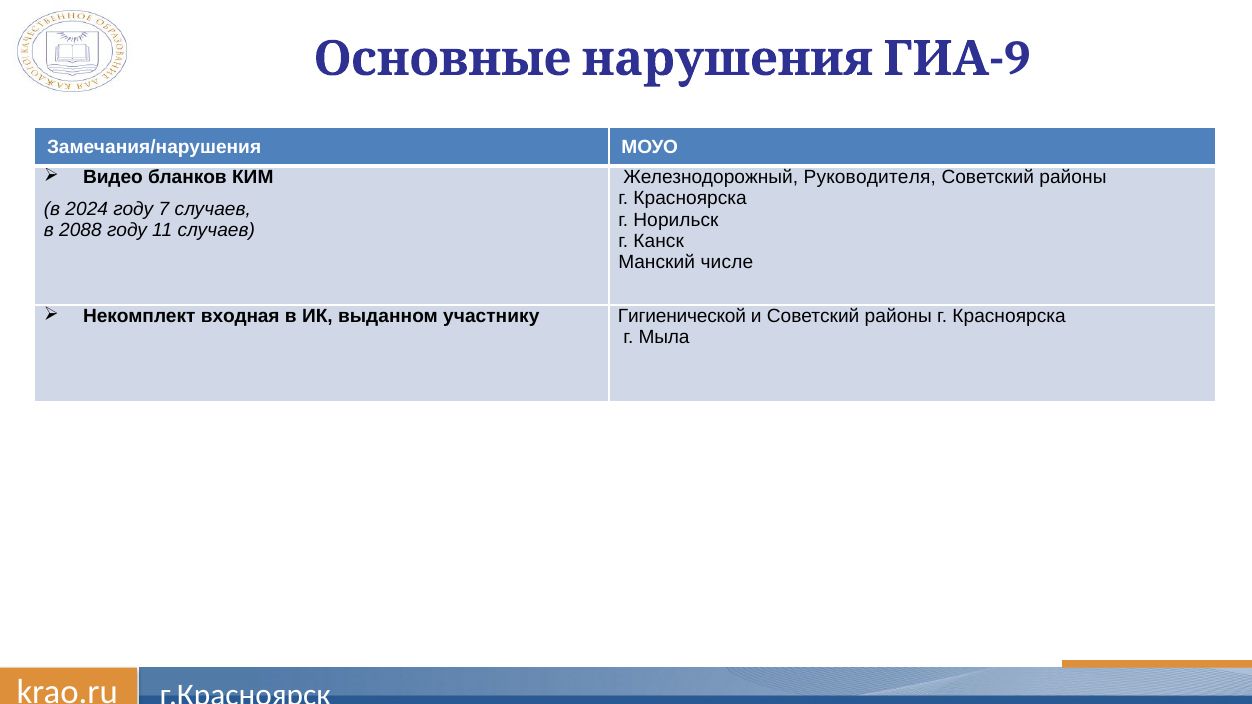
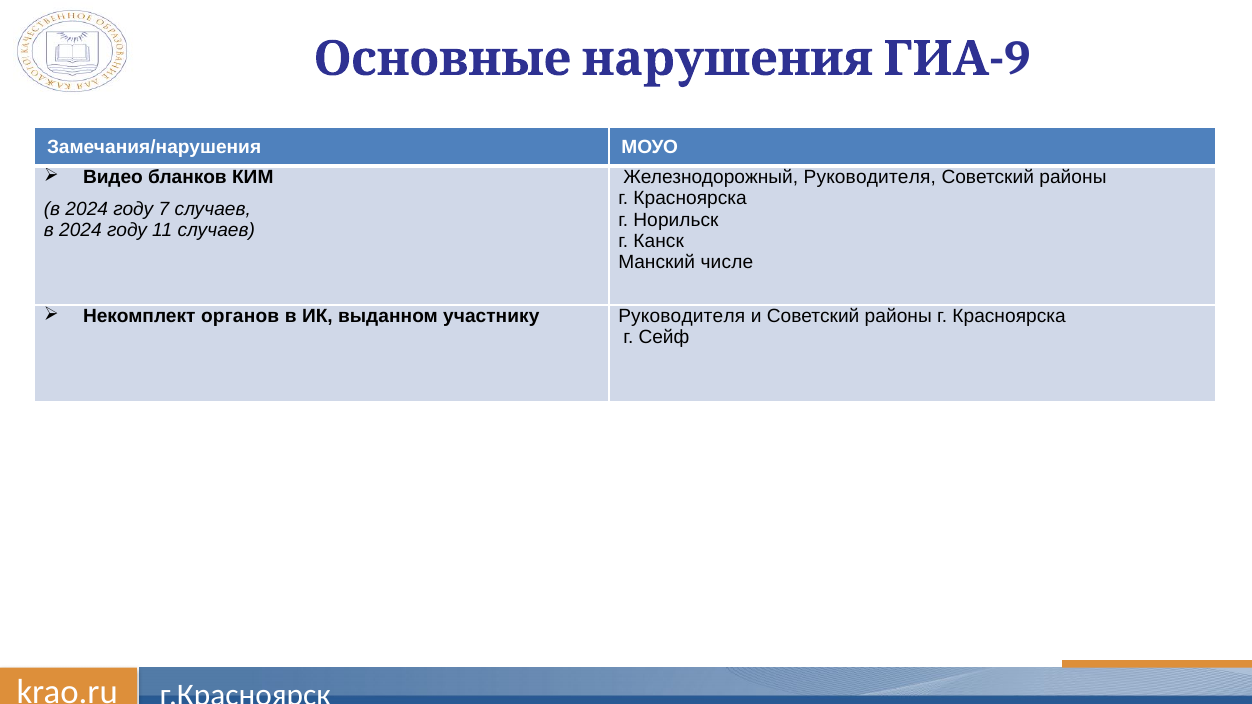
2088 at (80, 230): 2088 -> 2024
входная: входная -> органов
участнику Гигиенической: Гигиенической -> Руководителя
Мыла: Мыла -> Сейф
